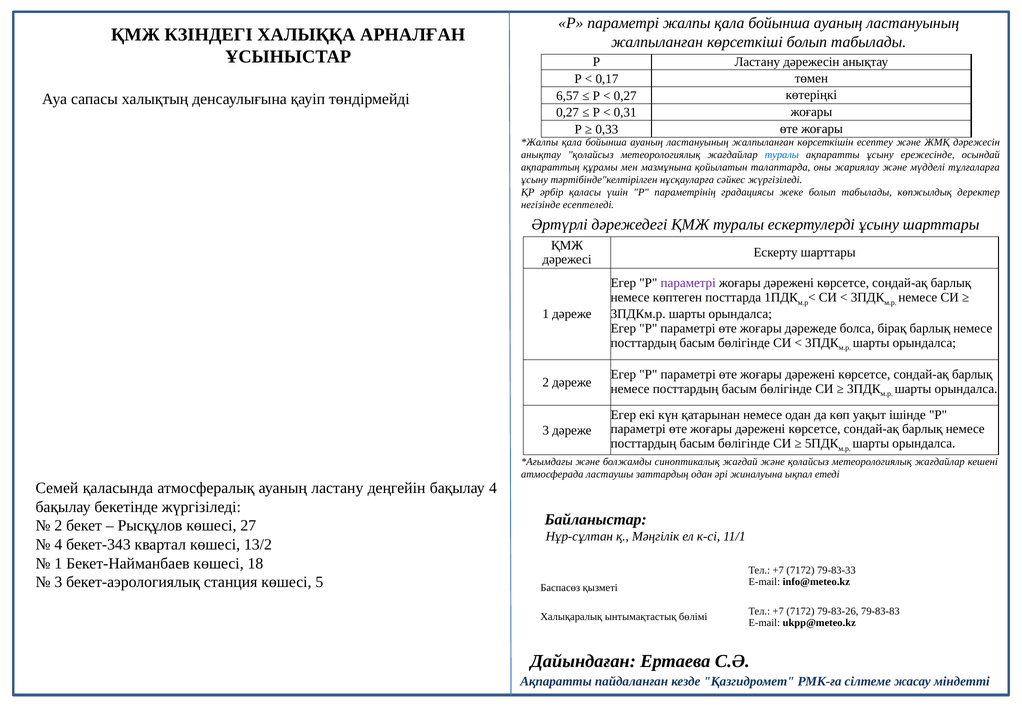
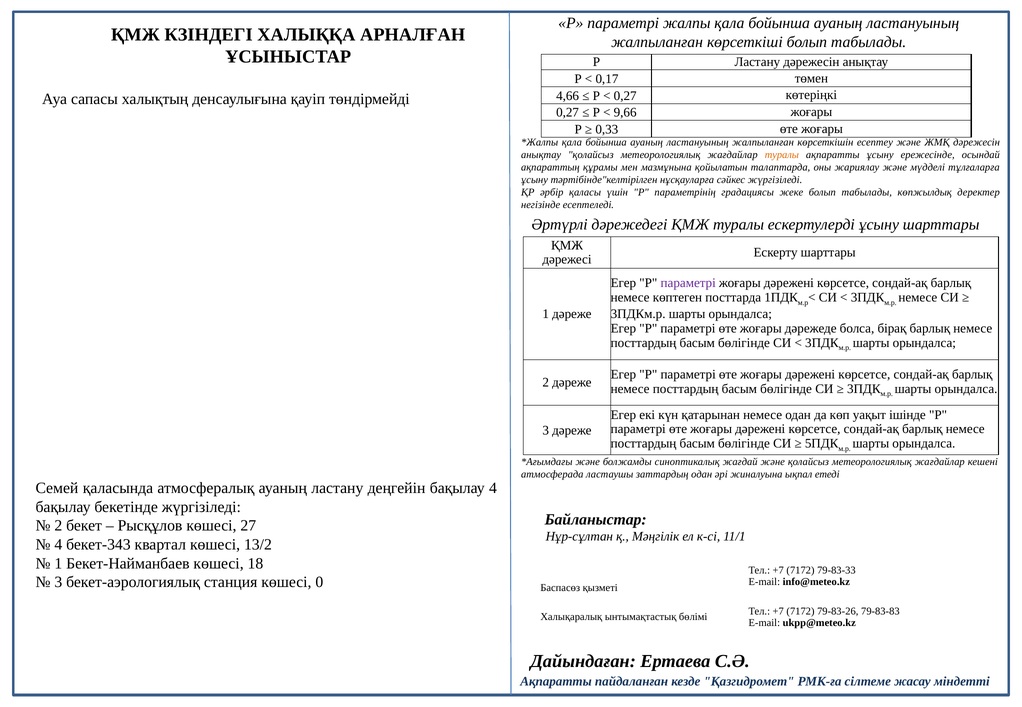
6,57: 6,57 -> 4,66
0,31: 0,31 -> 9,66
туралы at (782, 155) colour: blue -> orange
5: 5 -> 0
